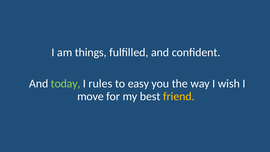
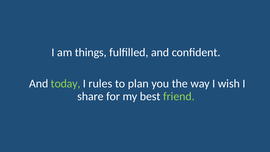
easy: easy -> plan
move: move -> share
friend colour: yellow -> light green
